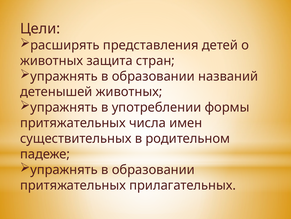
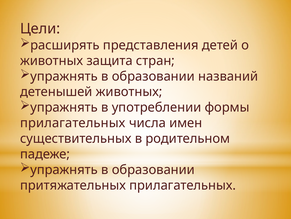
притяжательных at (73, 123): притяжательных -> прилагательных
